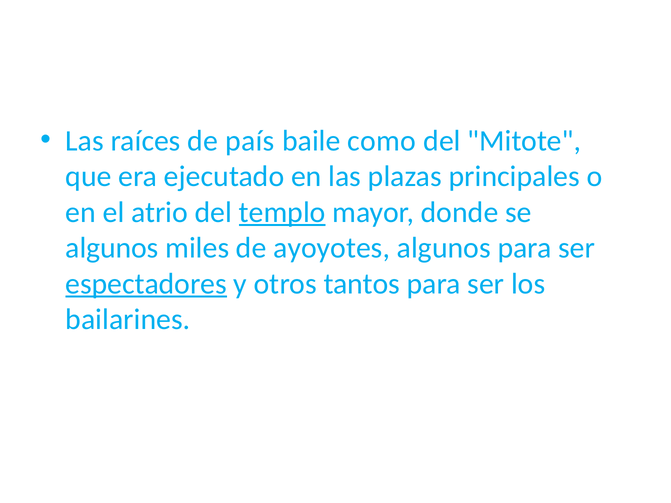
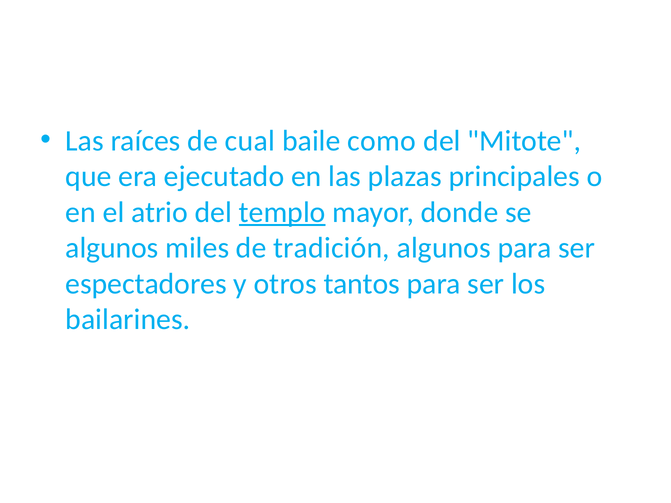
país: país -> cual
ayoyotes: ayoyotes -> tradición
espectadores underline: present -> none
